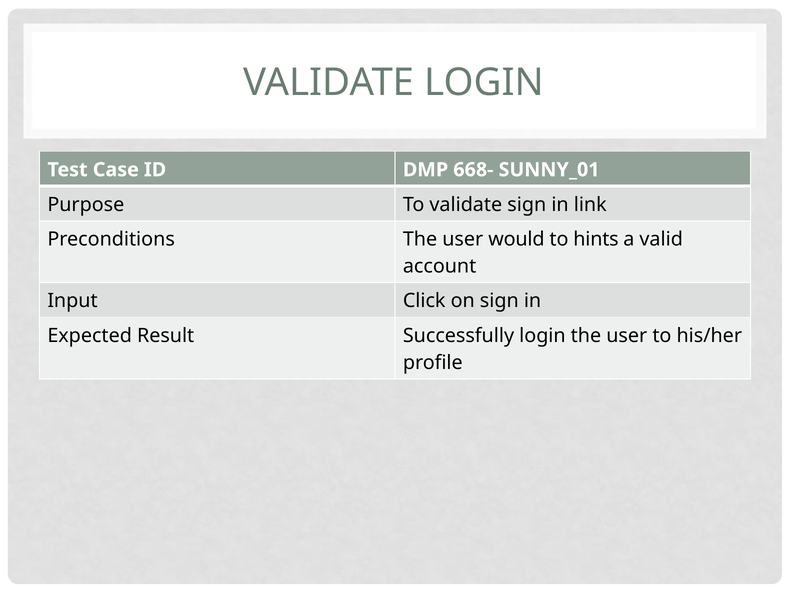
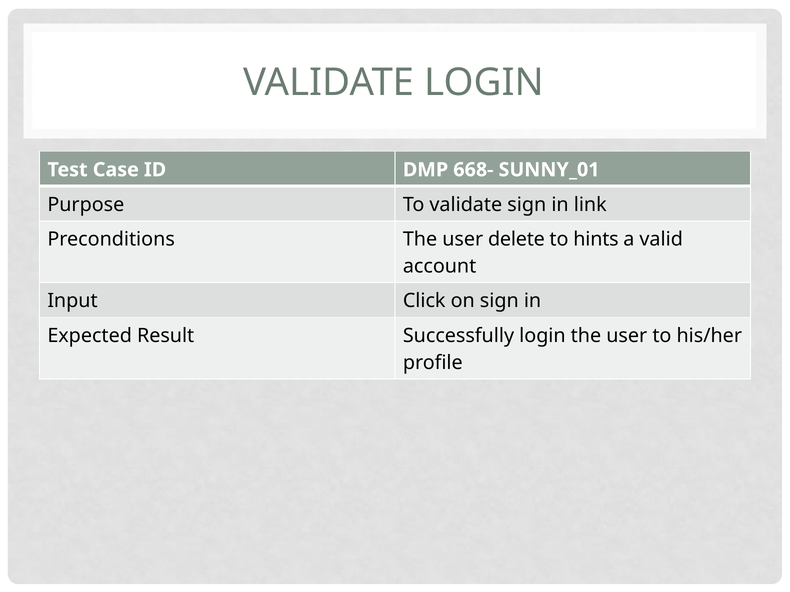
would: would -> delete
